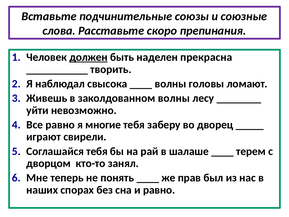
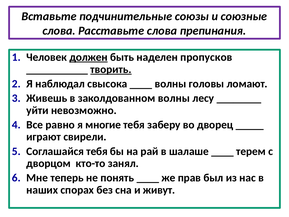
Расставьте скоро: скоро -> слова
прекрасна: прекрасна -> пропусков
творить underline: none -> present
и равно: равно -> живут
